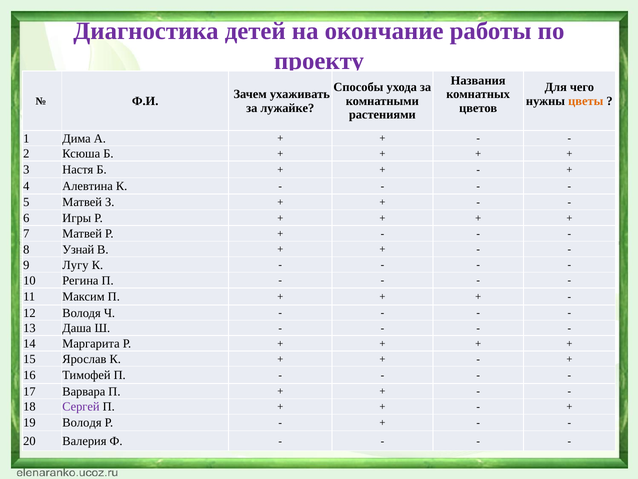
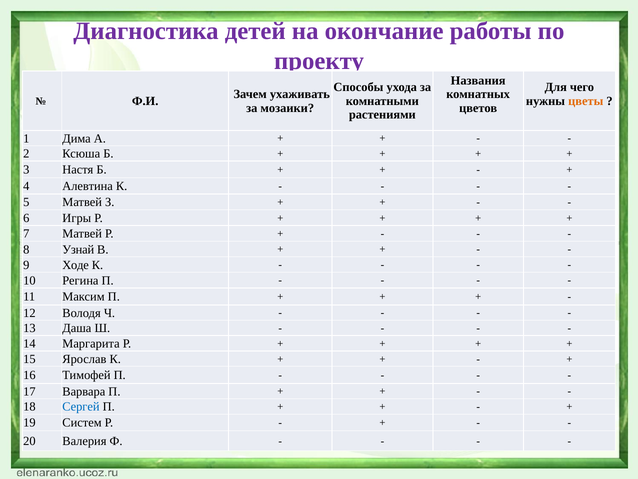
лужайке: лужайке -> мозаики
Лугу: Лугу -> Ходе
Сергей colour: purple -> blue
19 Володя: Володя -> Систем
